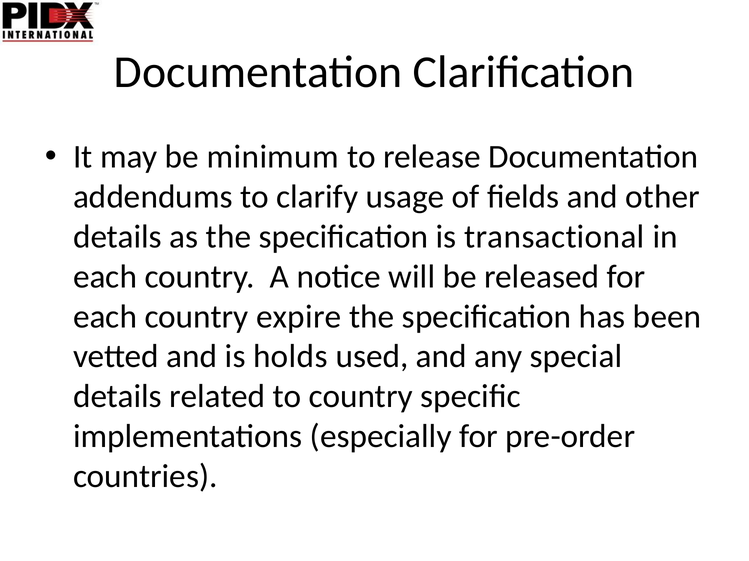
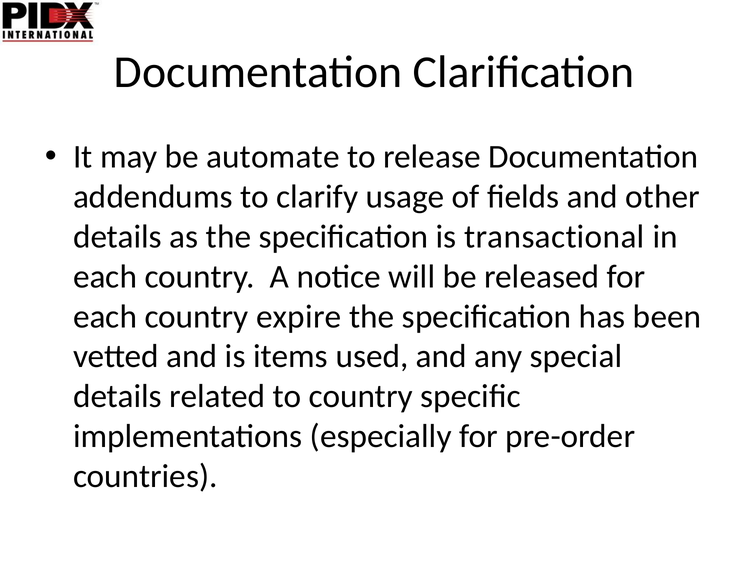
minimum: minimum -> automate
holds: holds -> items
